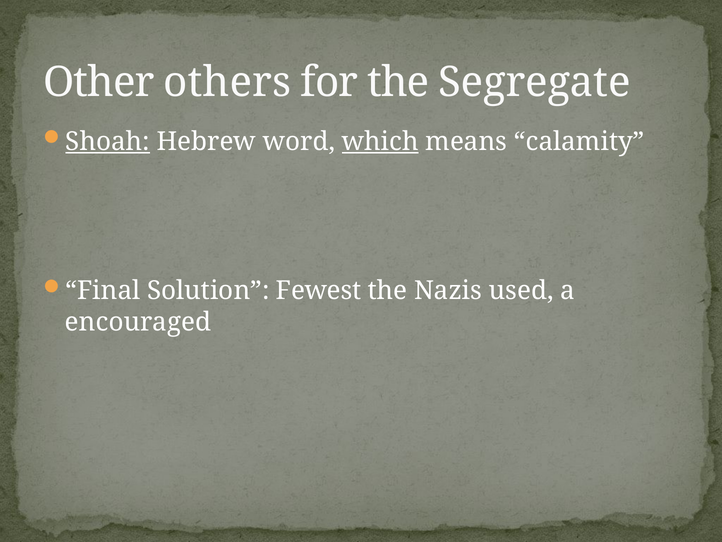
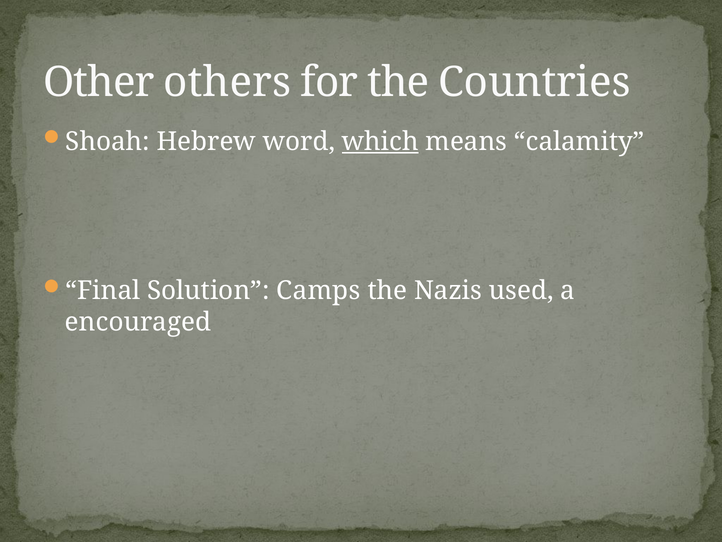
Segregate: Segregate -> Countries
Shoah underline: present -> none
Fewest: Fewest -> Camps
